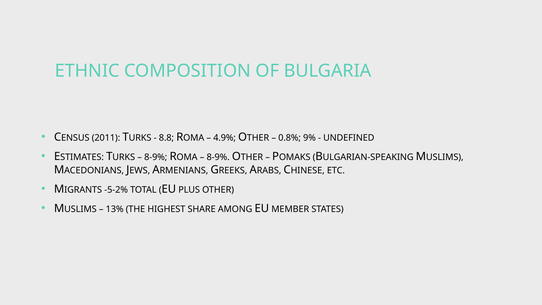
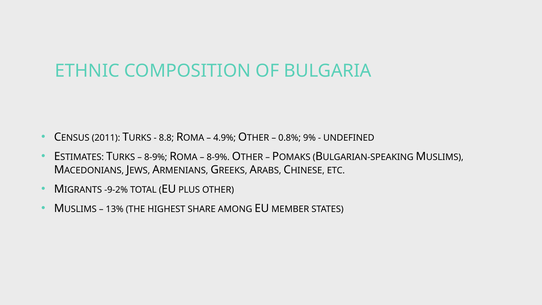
-5-2%: -5-2% -> -9-2%
